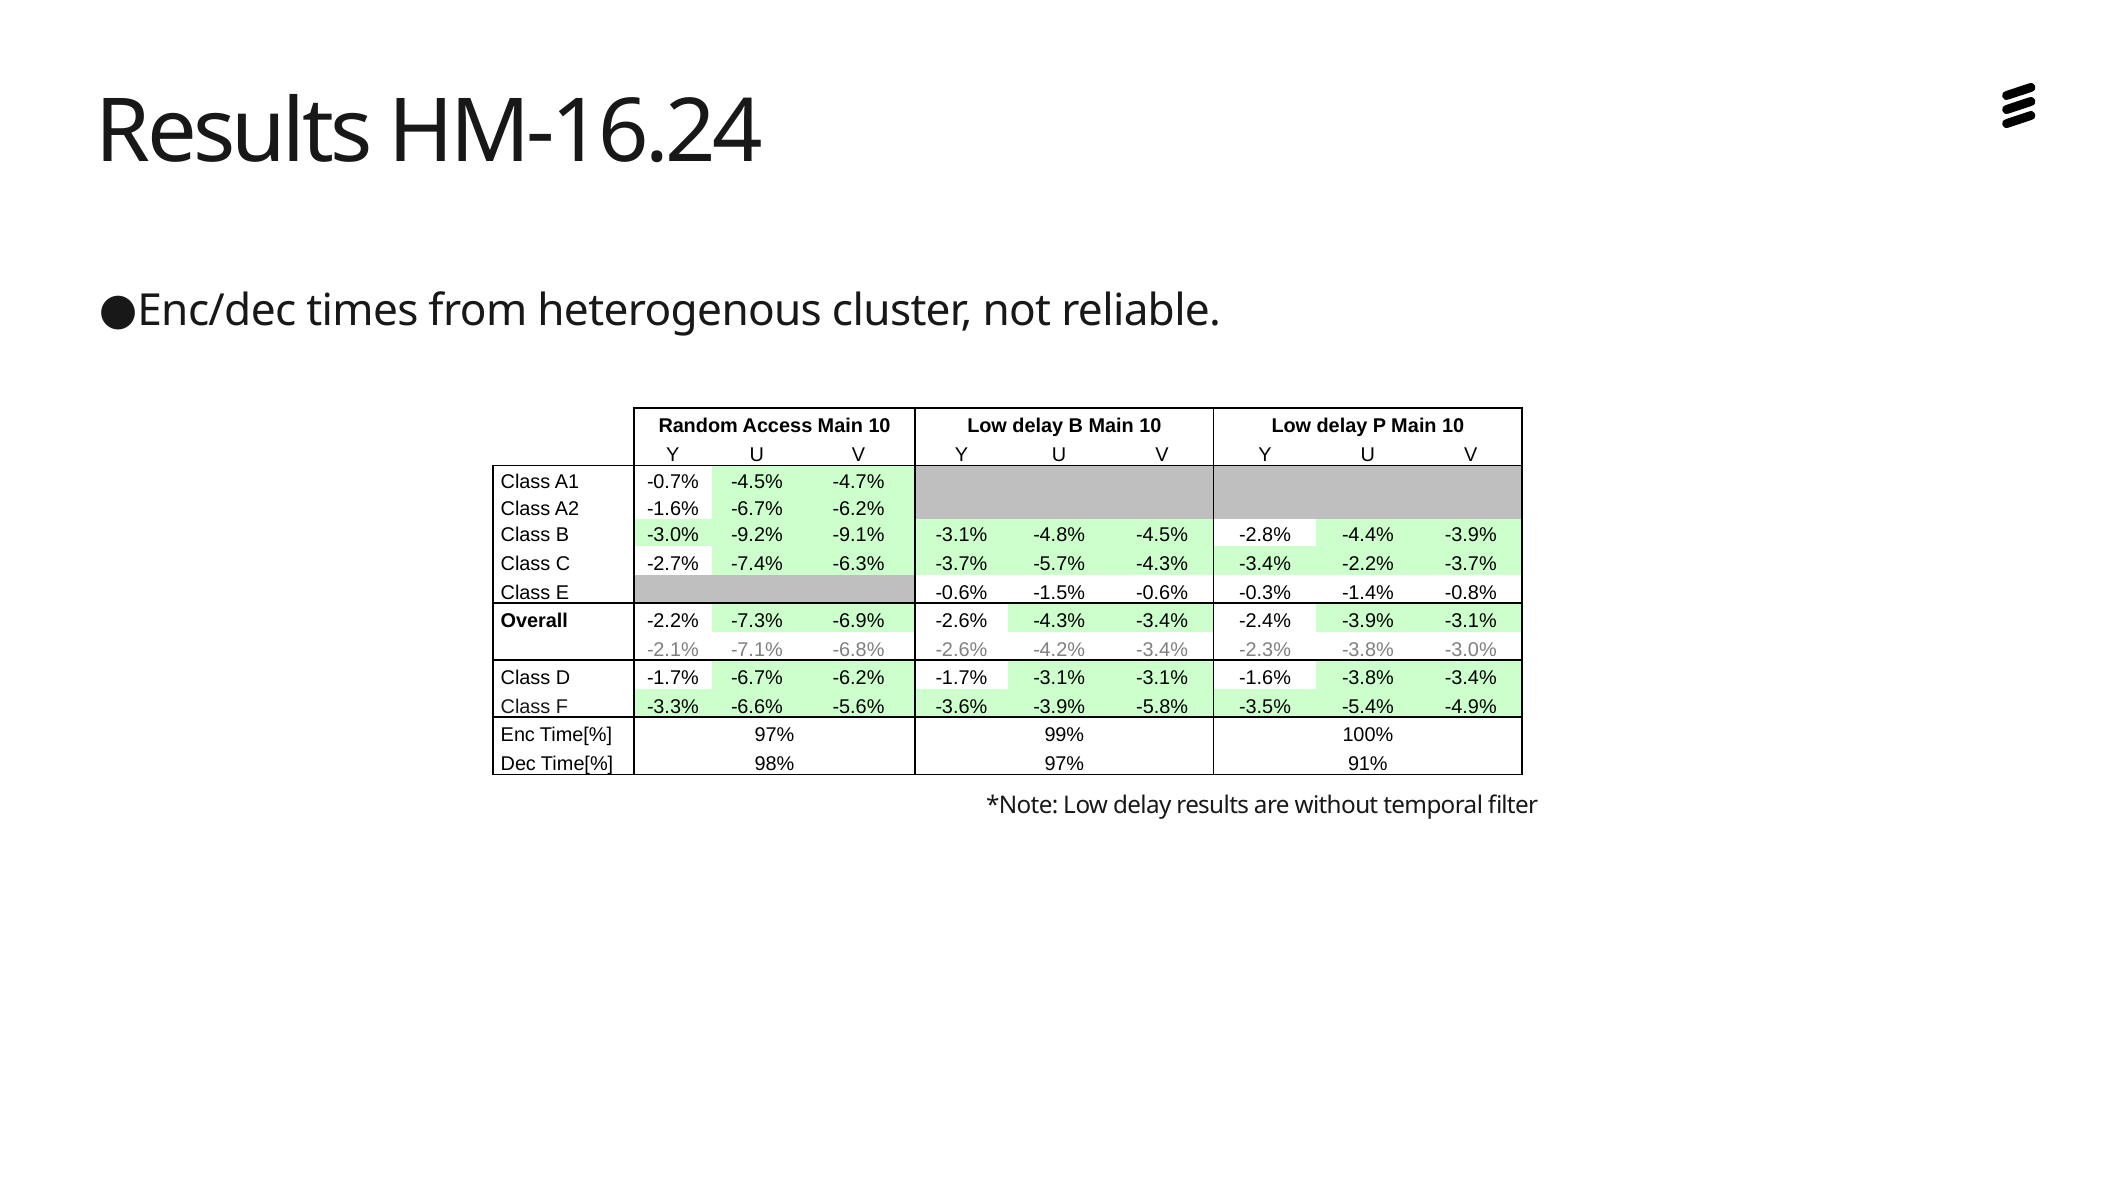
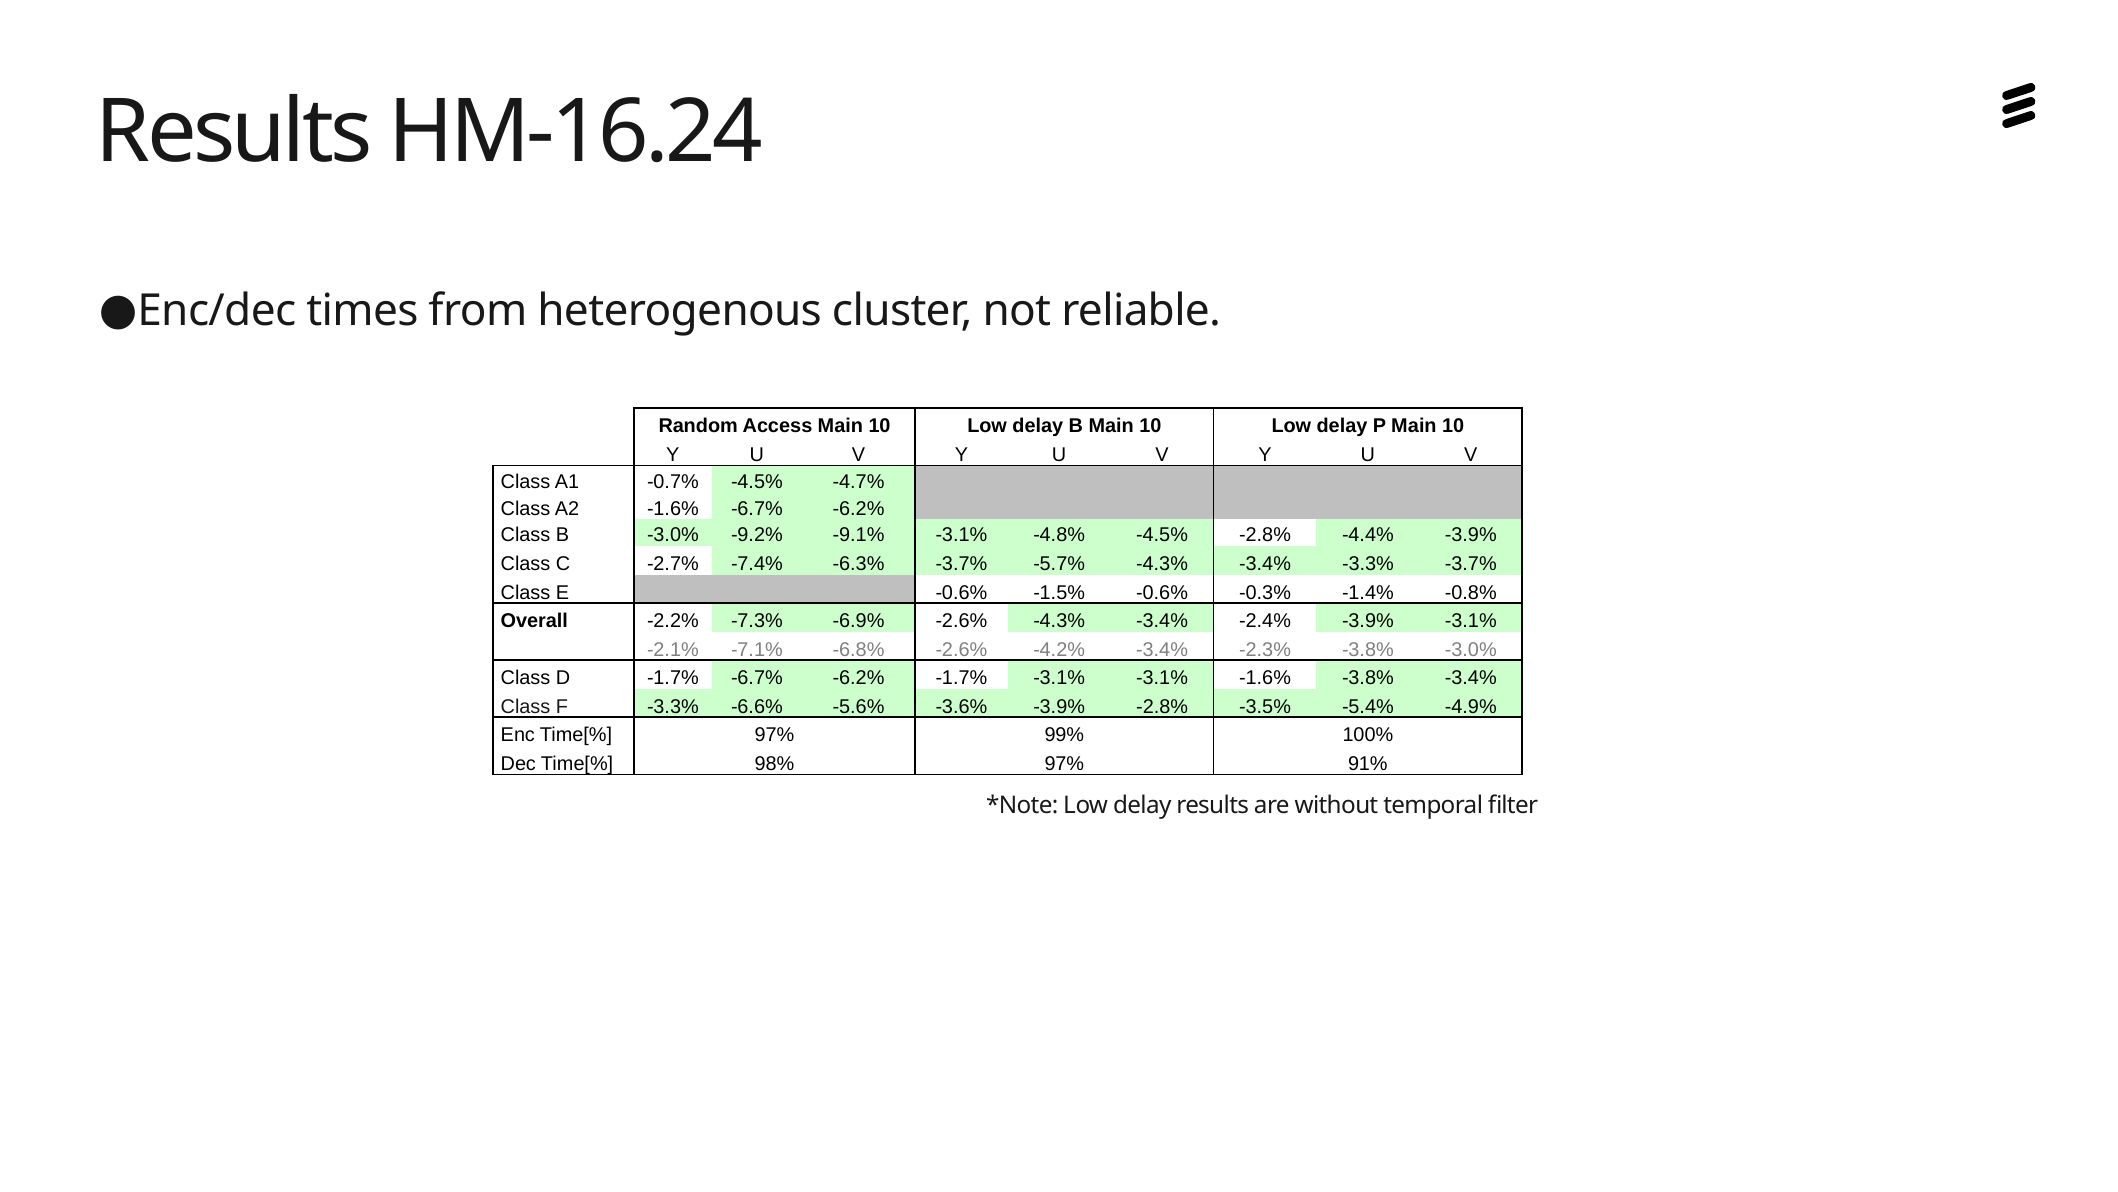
-3.4% -2.2%: -2.2% -> -3.3%
-3.9% -5.8%: -5.8% -> -2.8%
